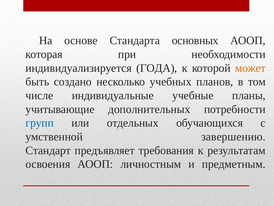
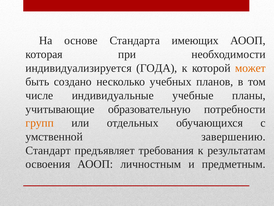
основных: основных -> имеющих
дополнительных: дополнительных -> образовательную
групп colour: blue -> orange
